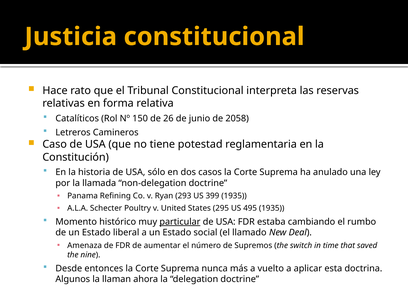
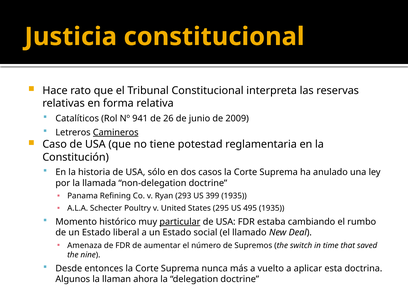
150: 150 -> 941
2058: 2058 -> 2009
Camineros underline: none -> present
